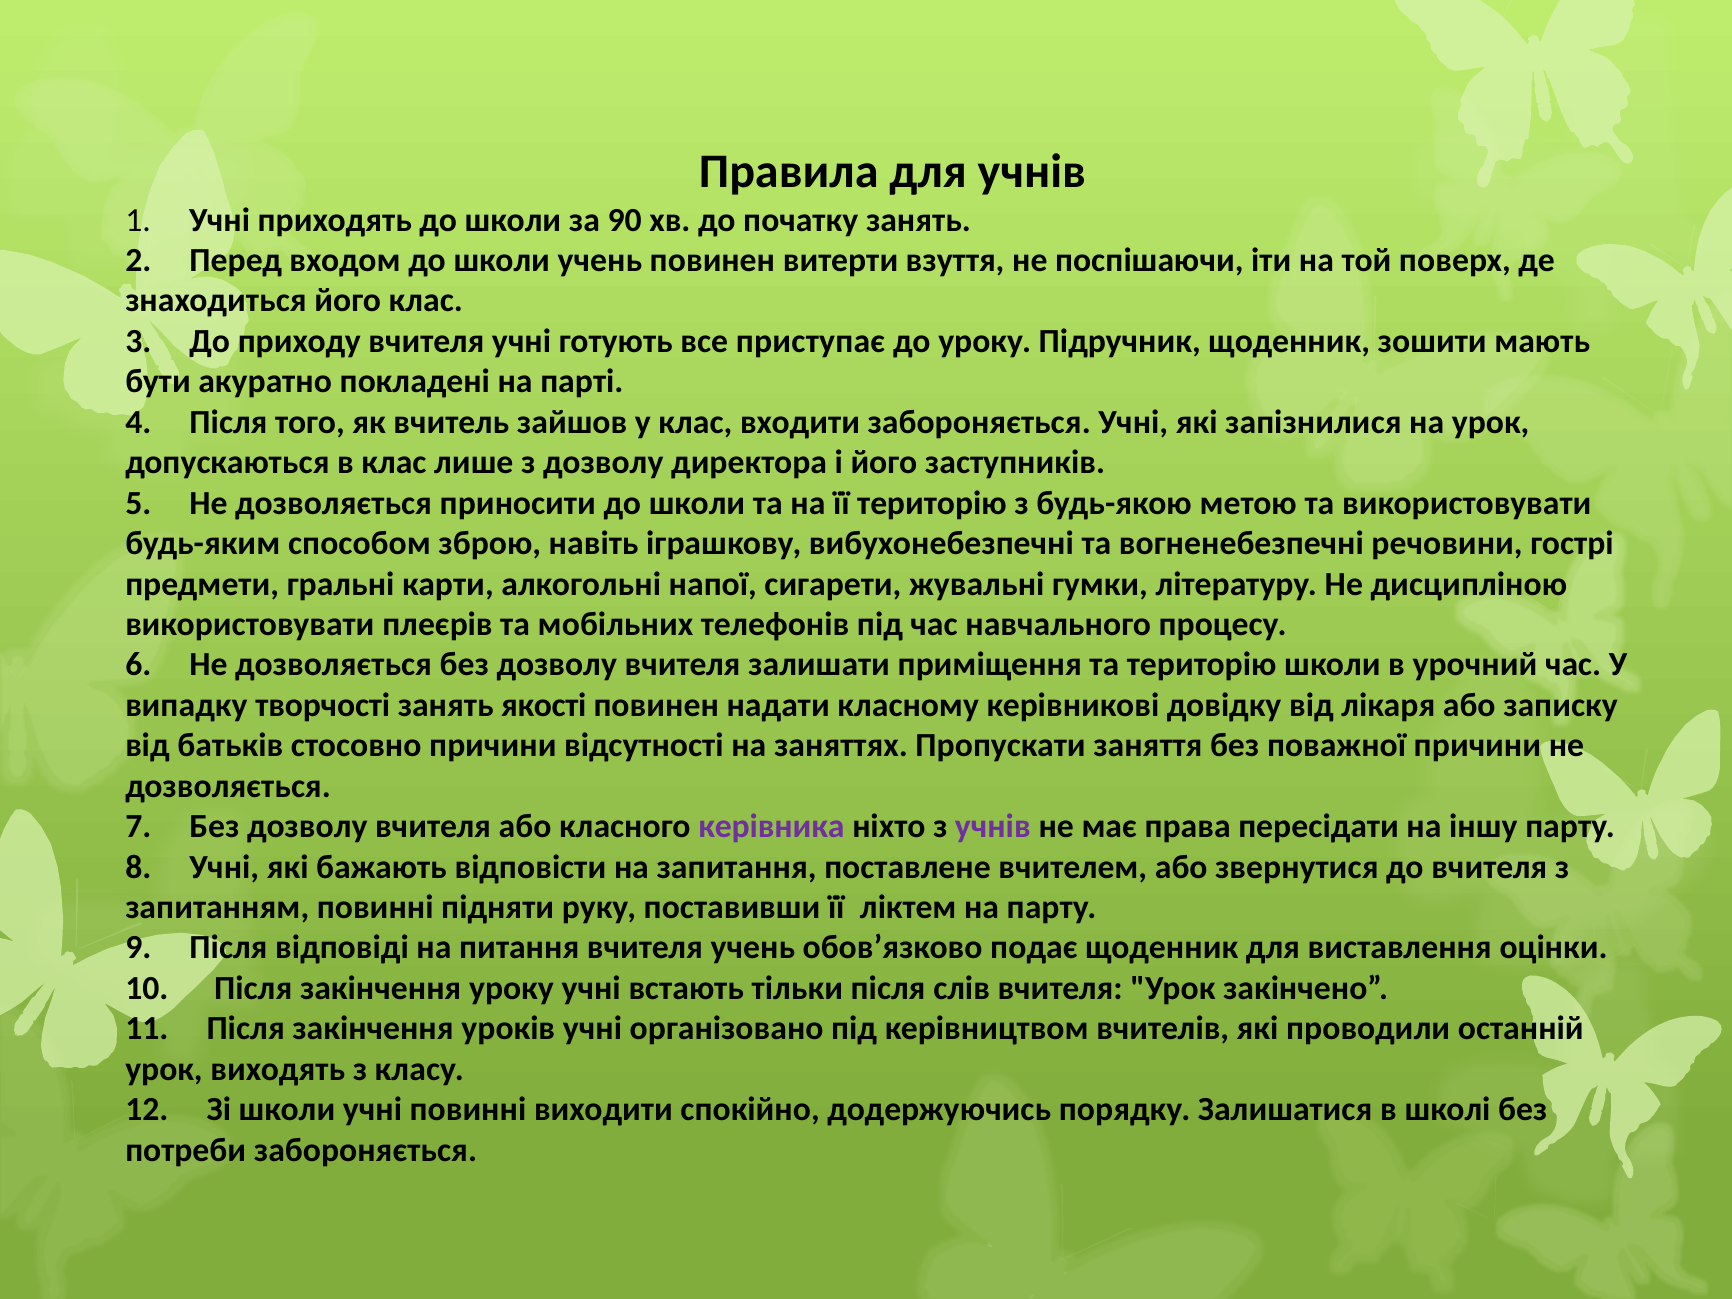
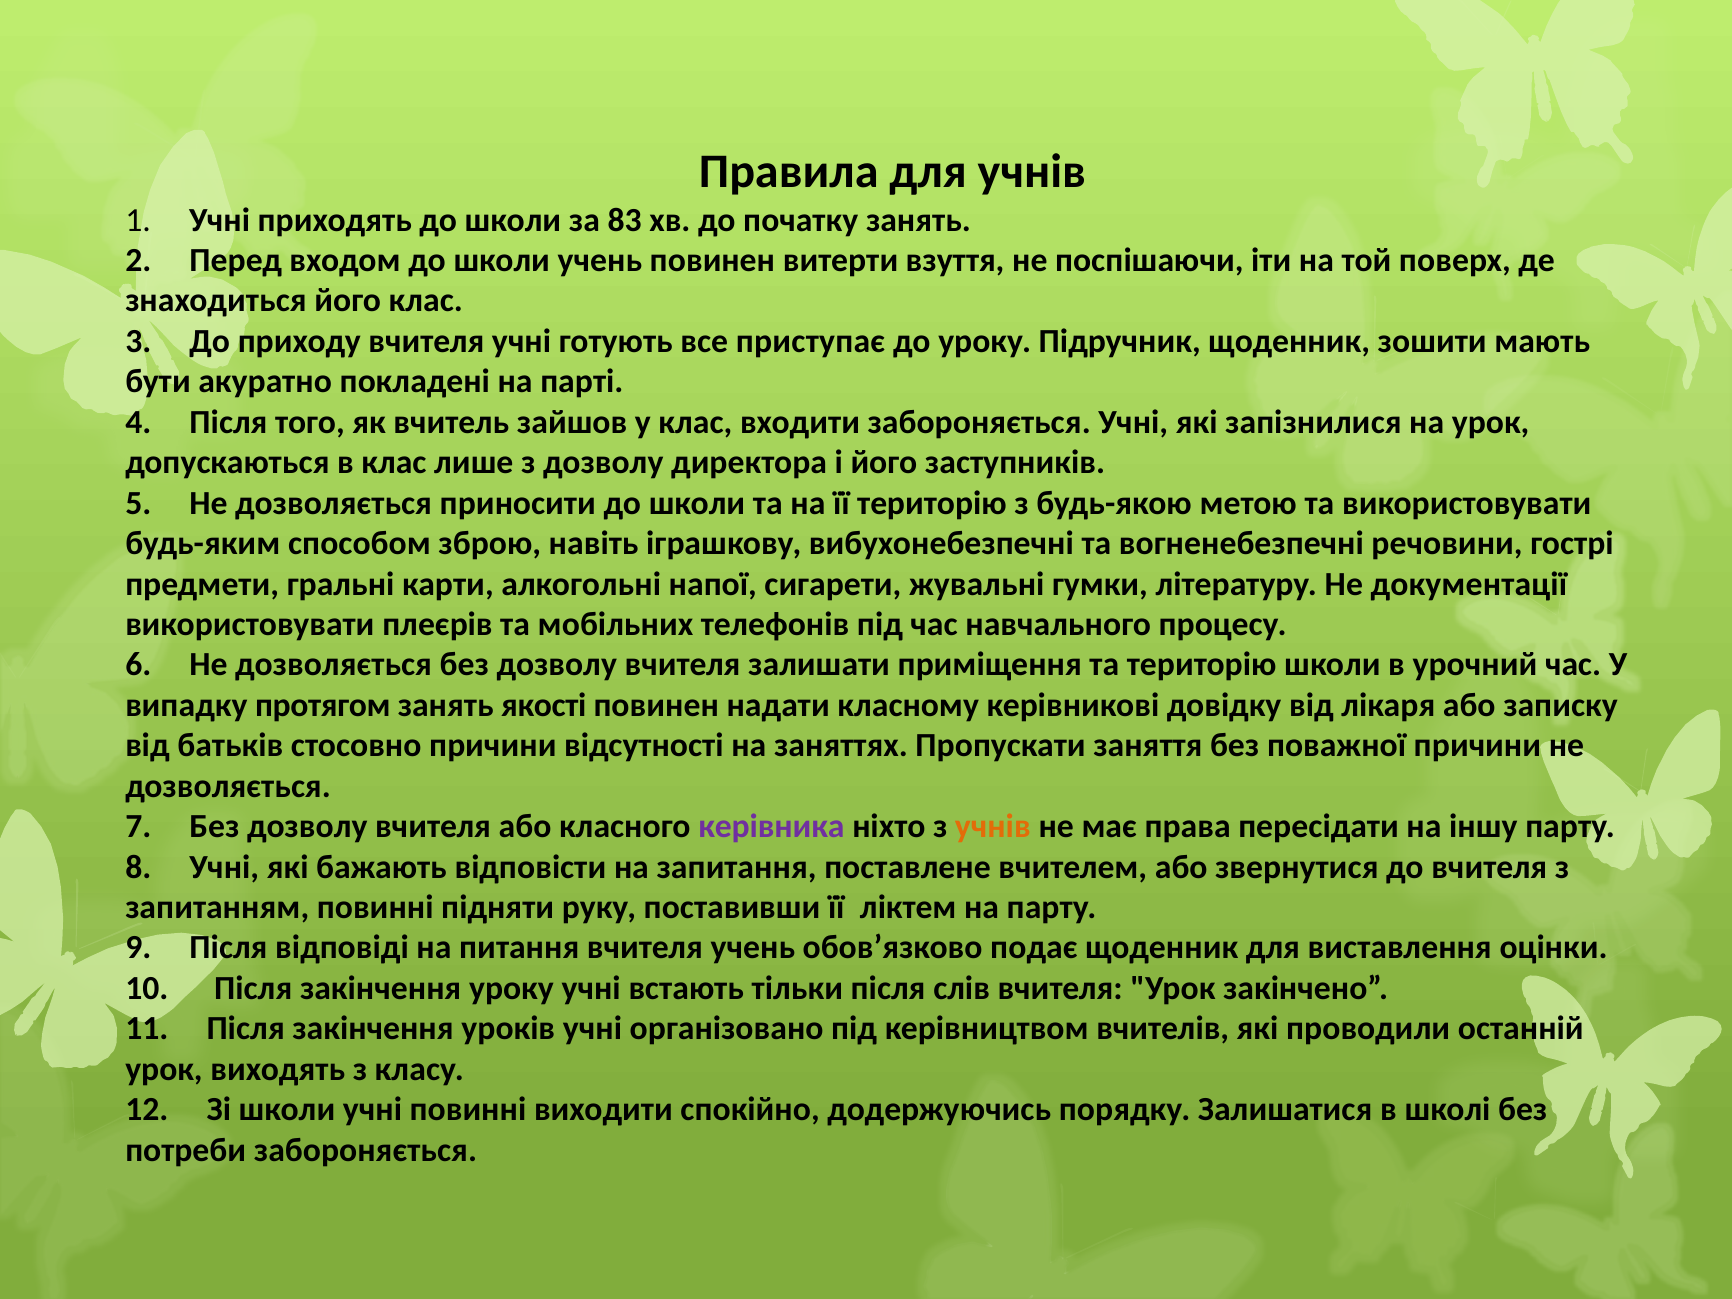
90: 90 -> 83
дисципліною: дисципліною -> документації
творчості: творчості -> протягом
учнів at (993, 827) colour: purple -> orange
